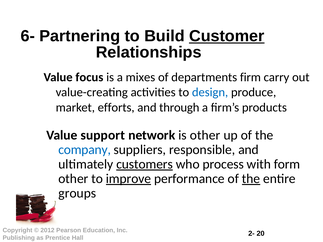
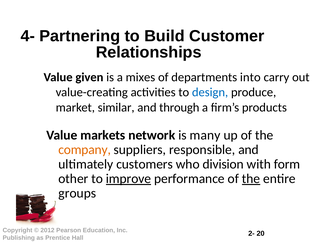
6-: 6- -> 4-
Customer underline: present -> none
focus: focus -> given
firm: firm -> into
efforts: efforts -> similar
support: support -> markets
is other: other -> many
company colour: blue -> orange
customers underline: present -> none
process: process -> division
